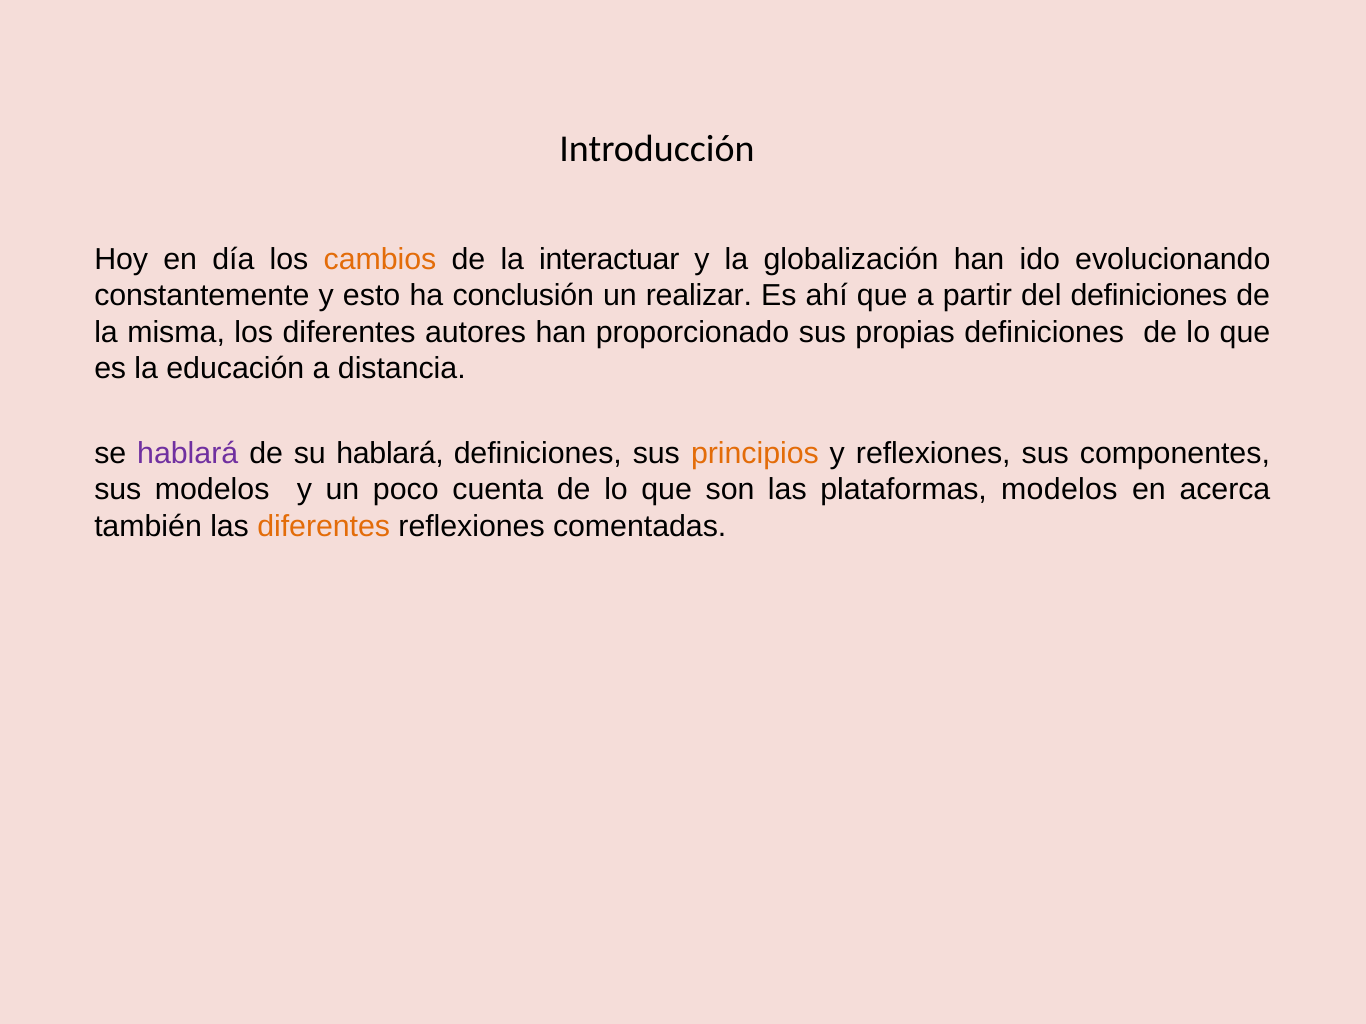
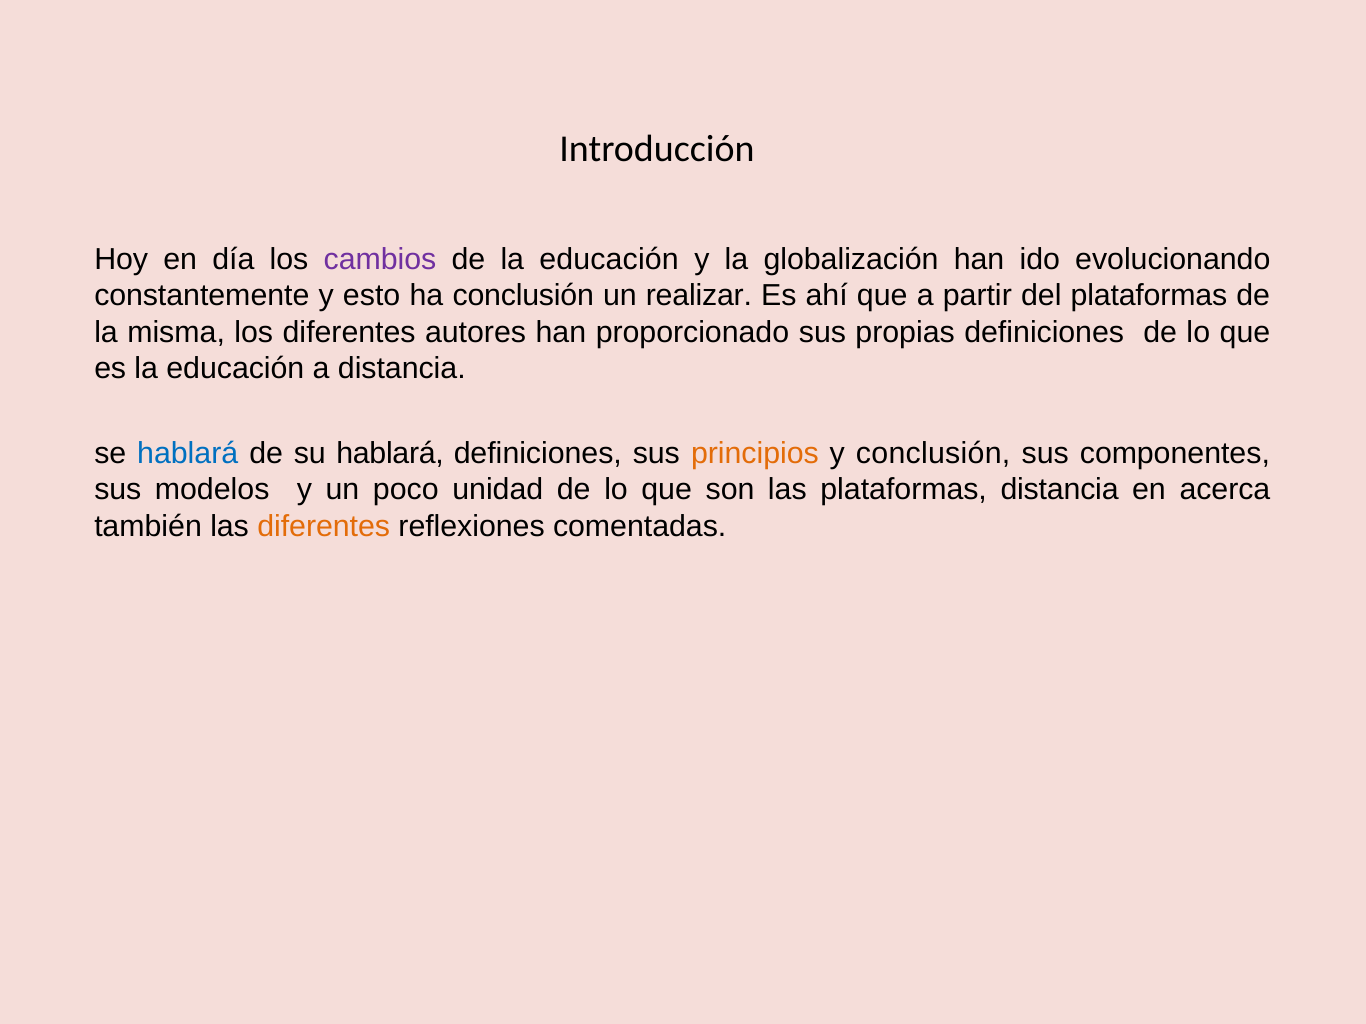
cambios colour: orange -> purple
de la interactuar: interactuar -> educación
del definiciones: definiciones -> plataformas
hablará at (188, 454) colour: purple -> blue
y reflexiones: reflexiones -> conclusión
cuenta: cuenta -> unidad
plataformas modelos: modelos -> distancia
